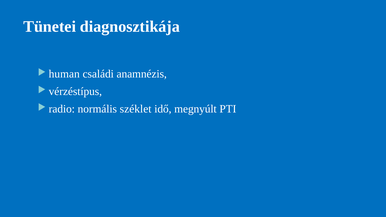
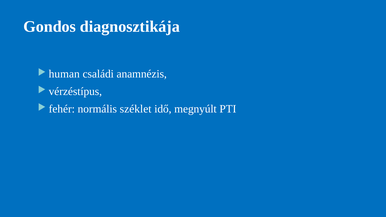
Tünetei: Tünetei -> Gondos
radio: radio -> fehér
